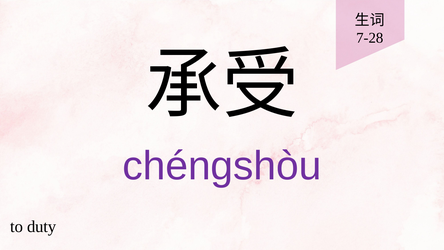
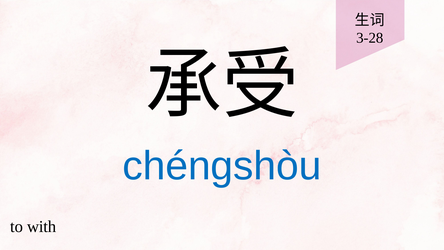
7-28: 7-28 -> 3-28
chéngshòu colour: purple -> blue
duty: duty -> with
